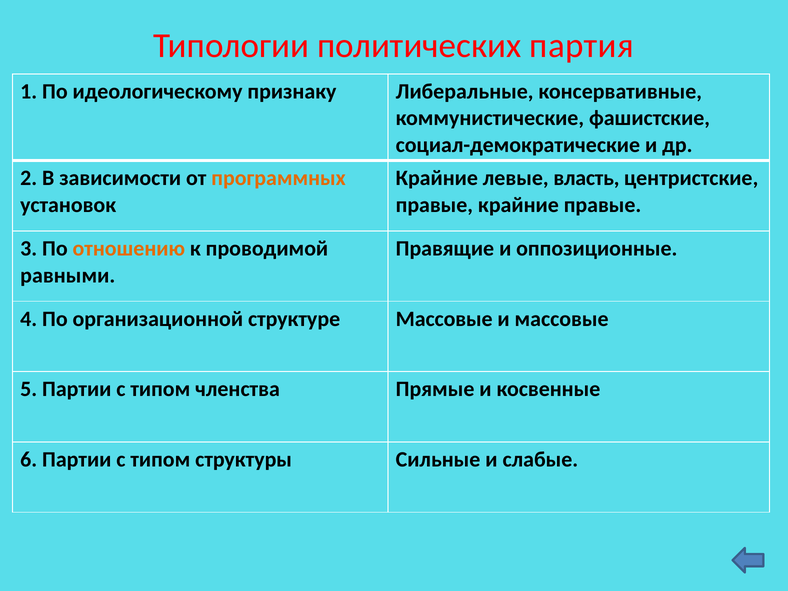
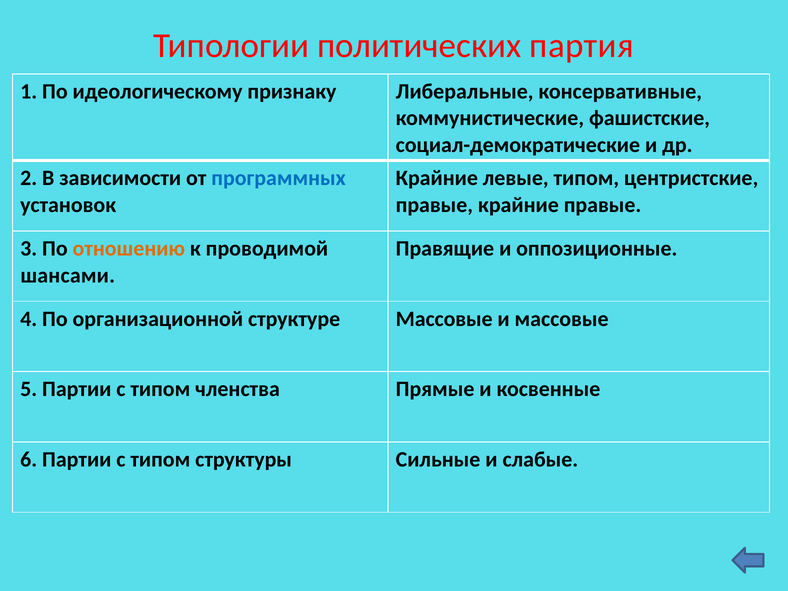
программных colour: orange -> blue
левые власть: власть -> типом
равными: равными -> шансами
